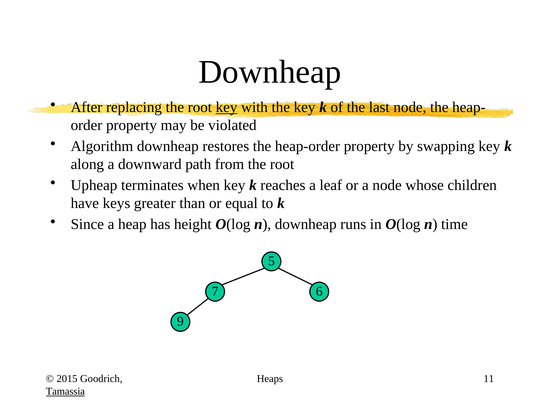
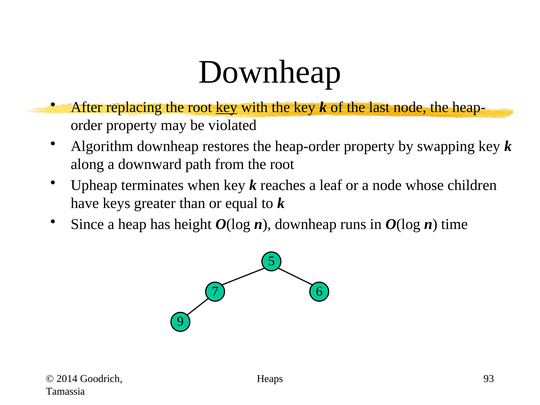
2015: 2015 -> 2014
11: 11 -> 93
Tamassia underline: present -> none
